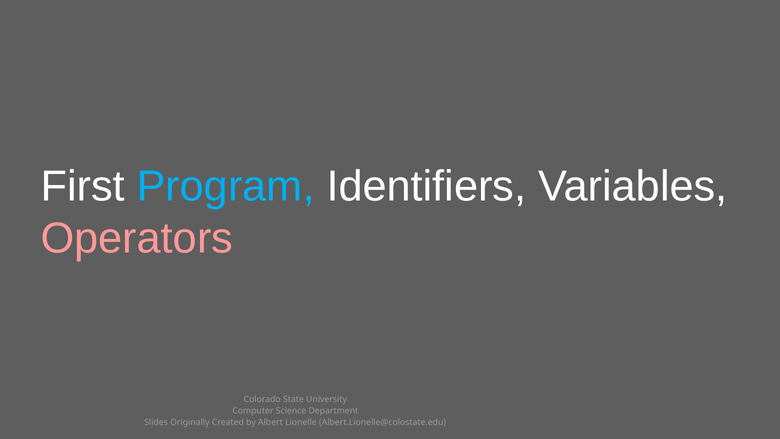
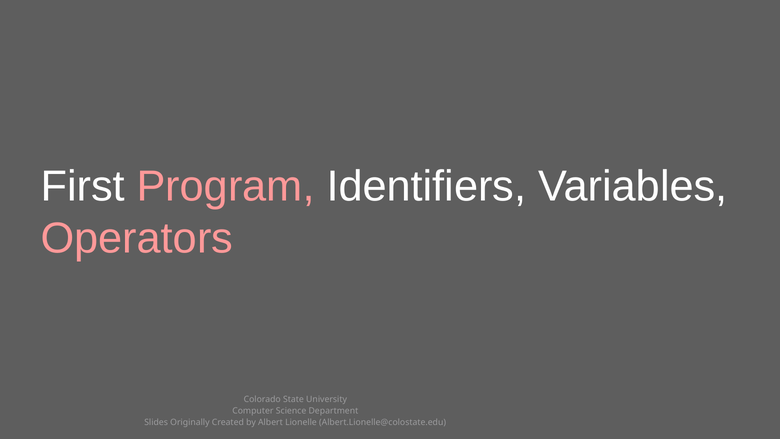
Program colour: light blue -> pink
